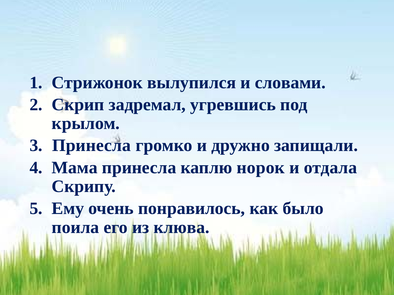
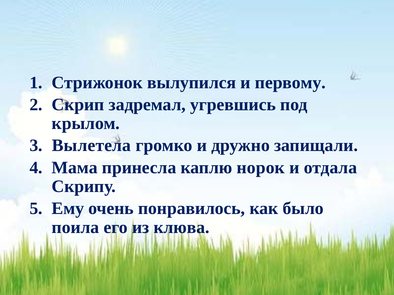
словами: словами -> первому
Принесла at (91, 146): Принесла -> Вылетела
